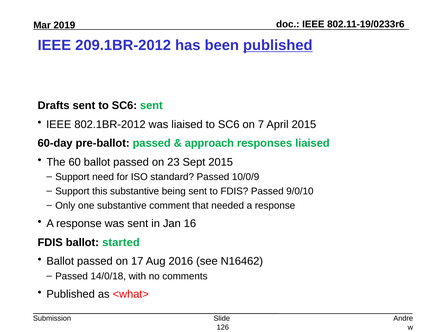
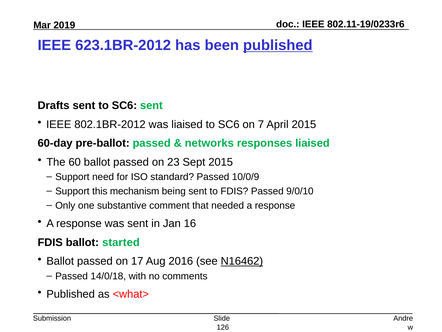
209.1BR-2012: 209.1BR-2012 -> 623.1BR-2012
approach: approach -> networks
this substantive: substantive -> mechanism
N16462 underline: none -> present
